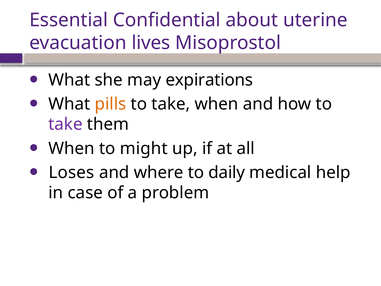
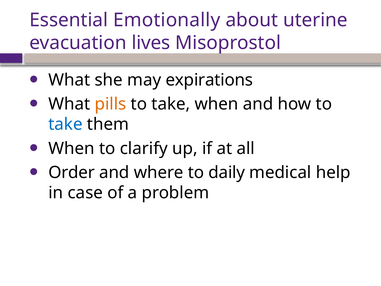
Confidential: Confidential -> Emotionally
take at (65, 124) colour: purple -> blue
might: might -> clarify
Loses: Loses -> Order
